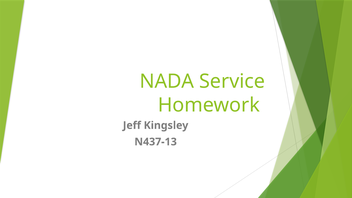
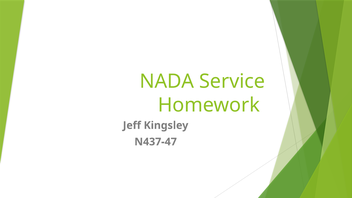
N437-13: N437-13 -> N437-47
